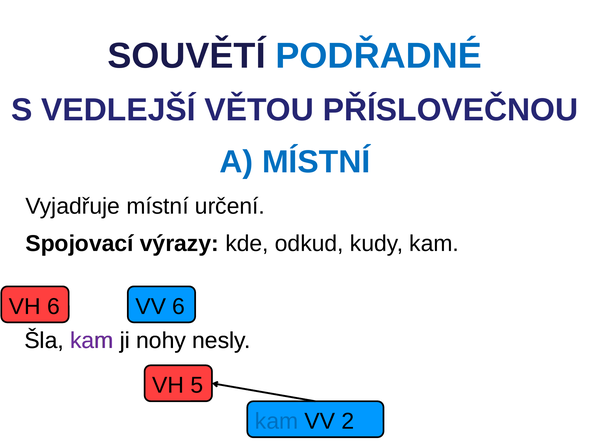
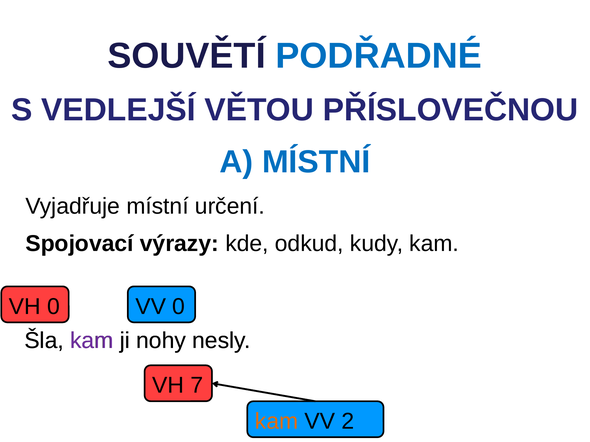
VH 6: 6 -> 0
VV 6: 6 -> 0
5: 5 -> 7
kam at (277, 422) colour: blue -> orange
